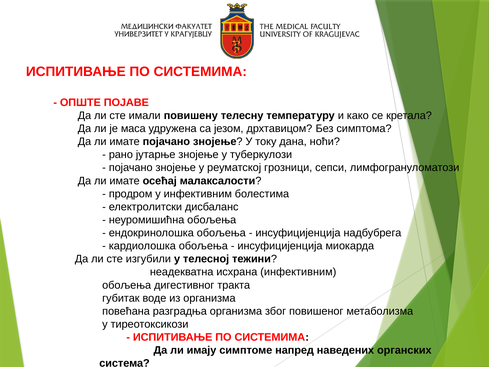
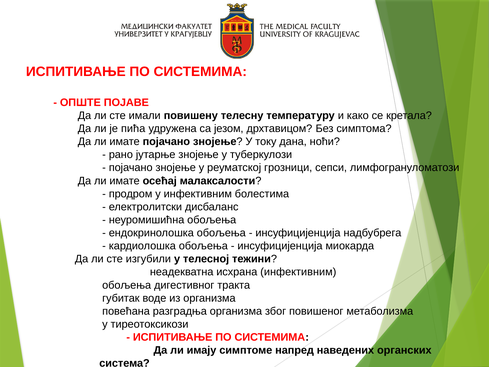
маса: маса -> пића
